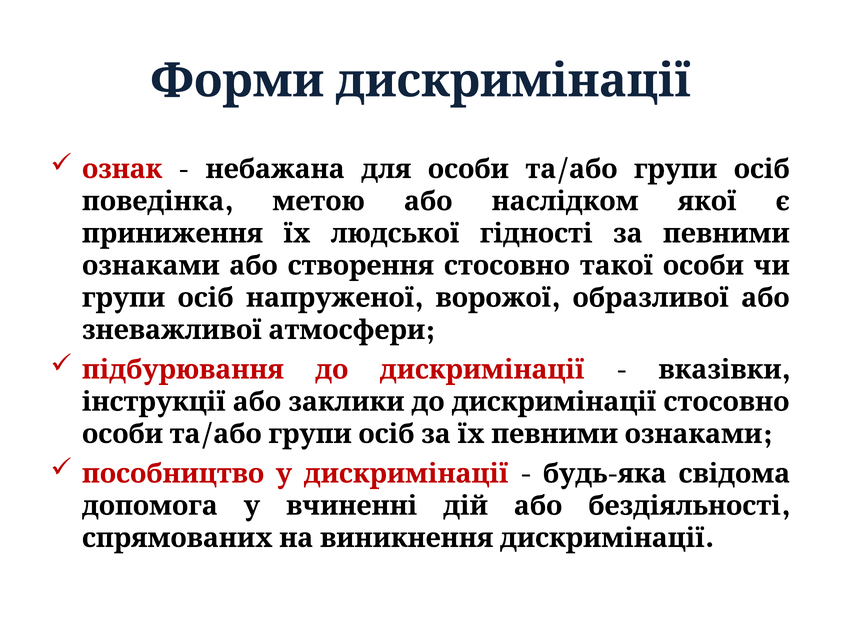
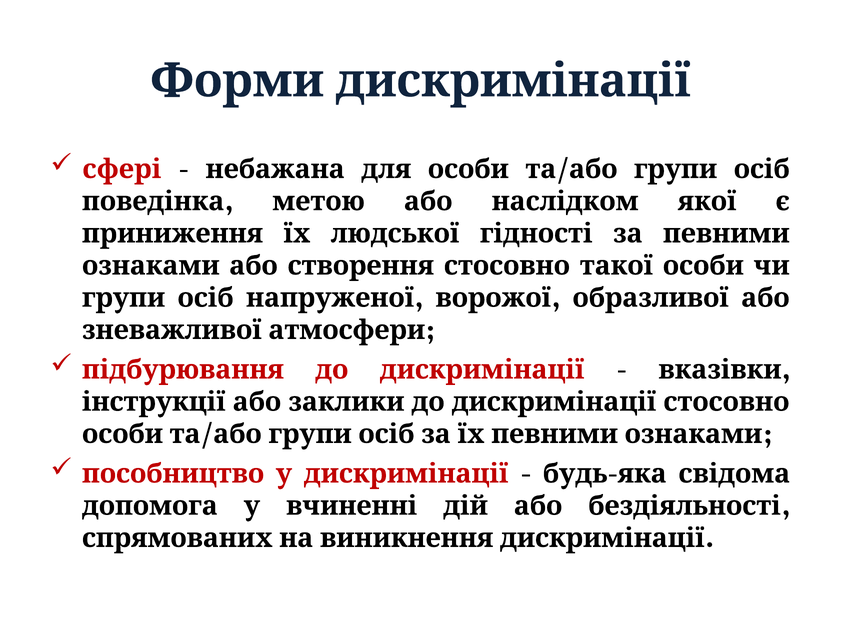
ознак: ознак -> сфері
